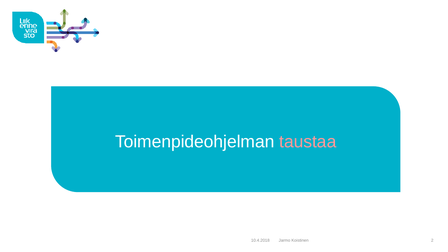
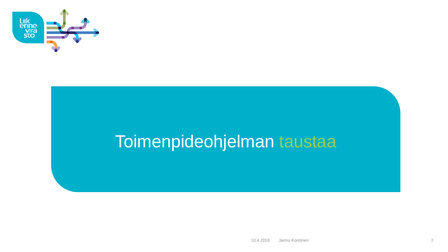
taustaa colour: pink -> light green
